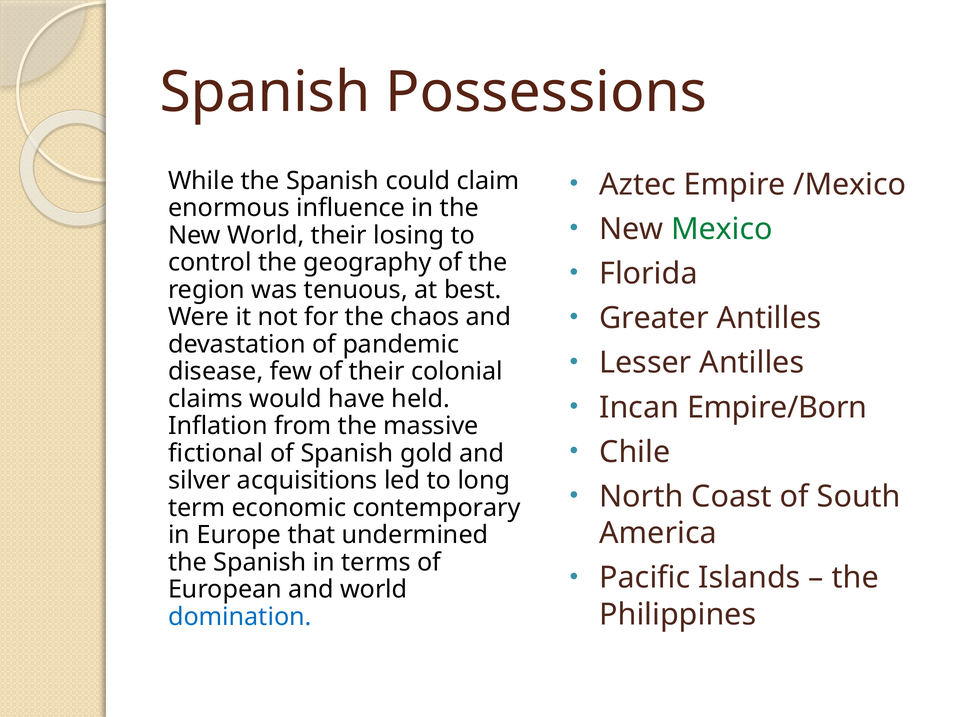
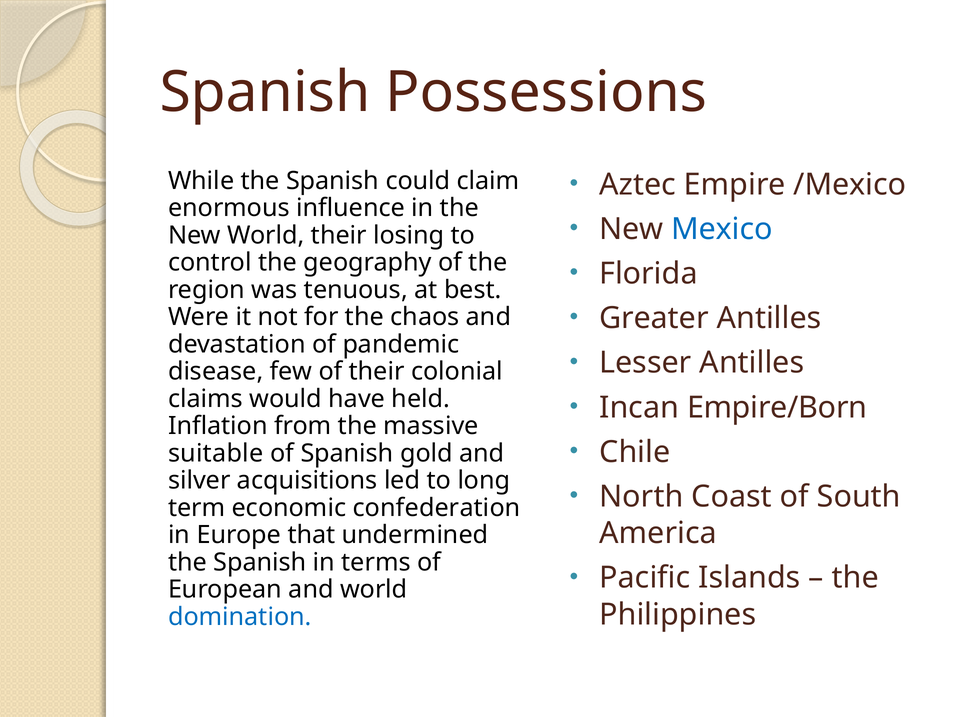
Mexico colour: green -> blue
fictional: fictional -> suitable
contemporary: contemporary -> confederation
